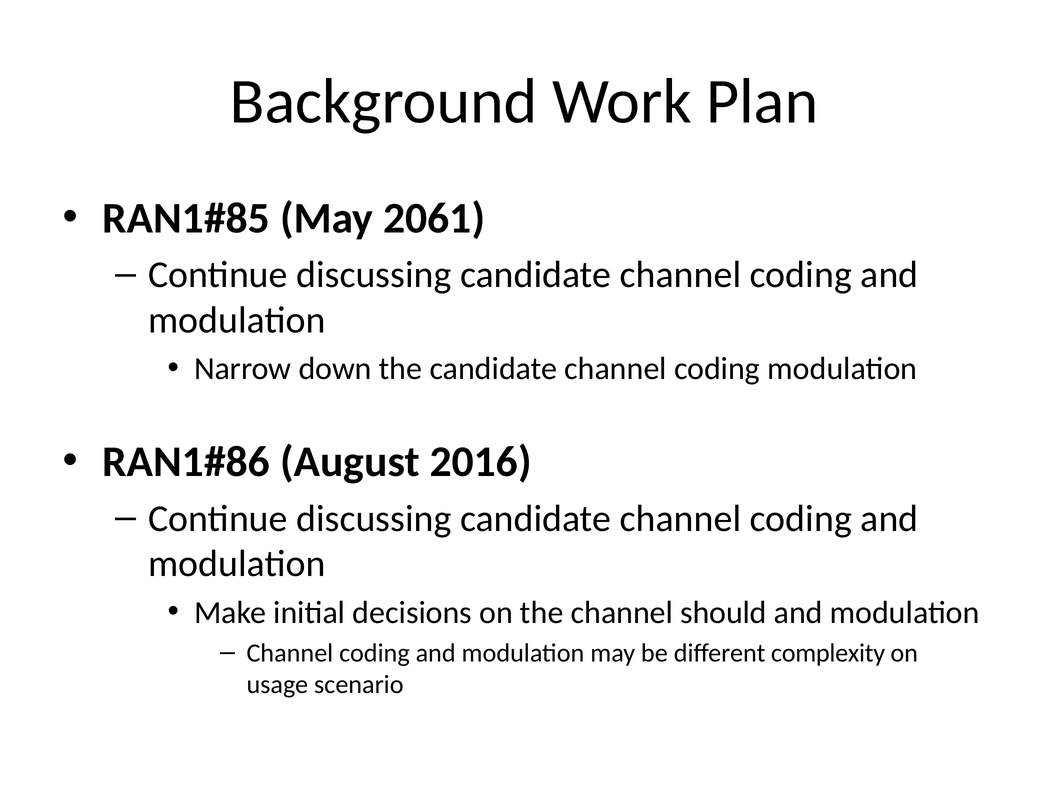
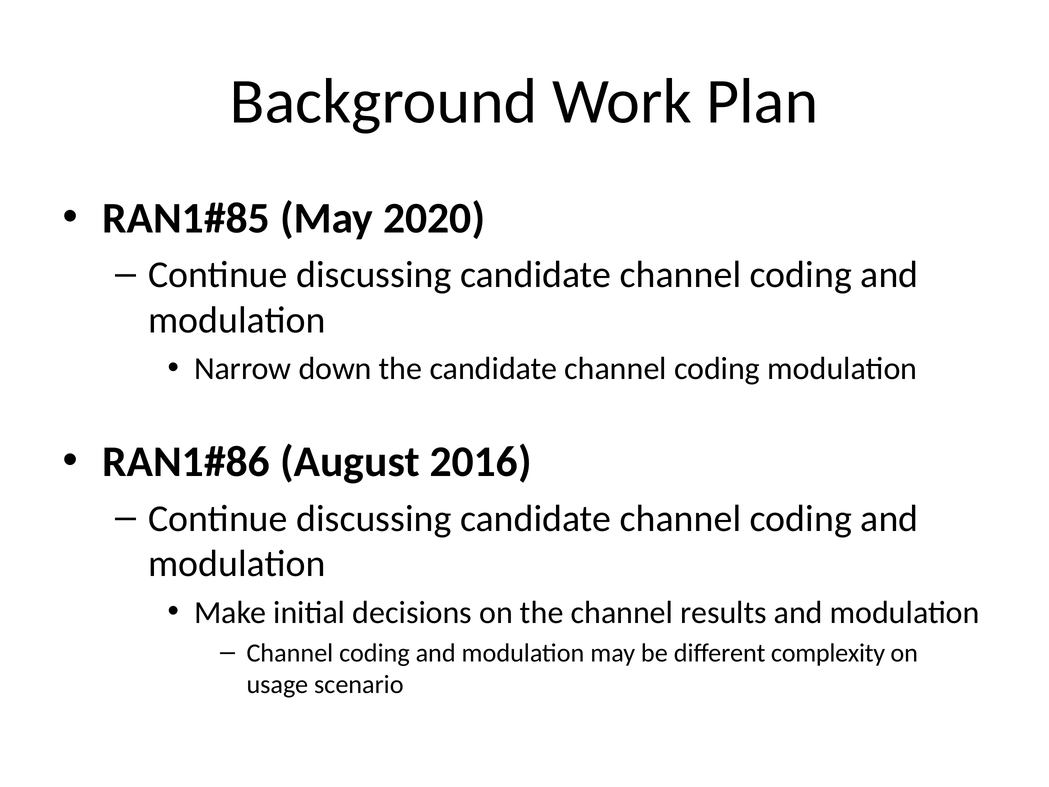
2061: 2061 -> 2020
should: should -> results
